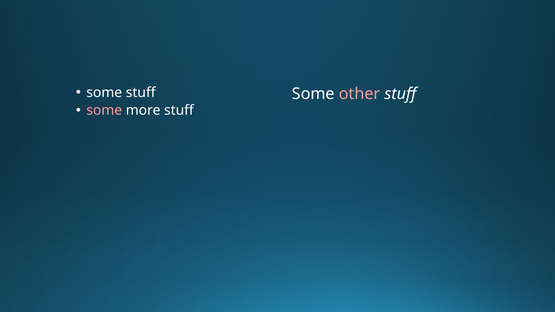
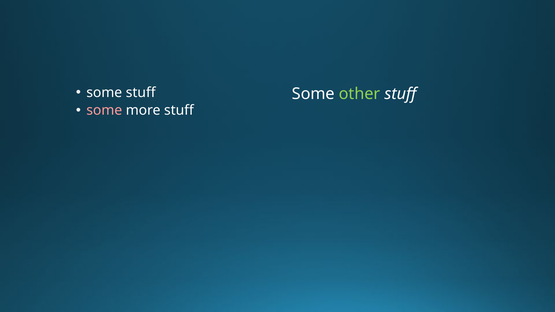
other colour: pink -> light green
